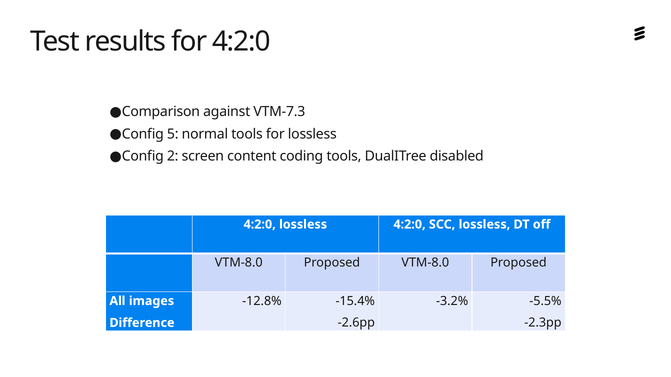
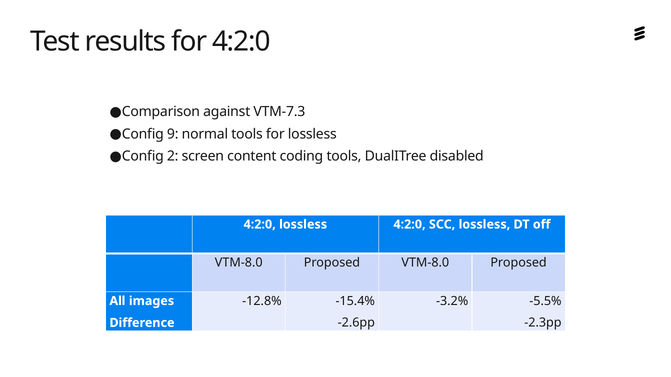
5: 5 -> 9
